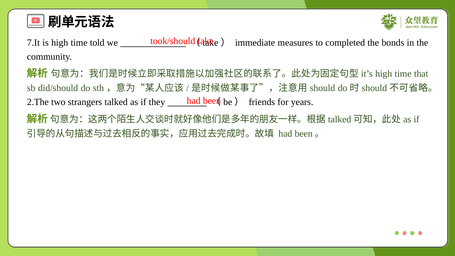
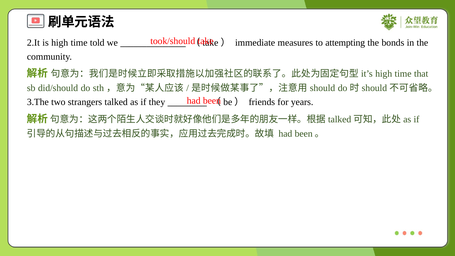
7.It: 7.It -> 2.It
completed: completed -> attempting
2.The: 2.The -> 3.The
